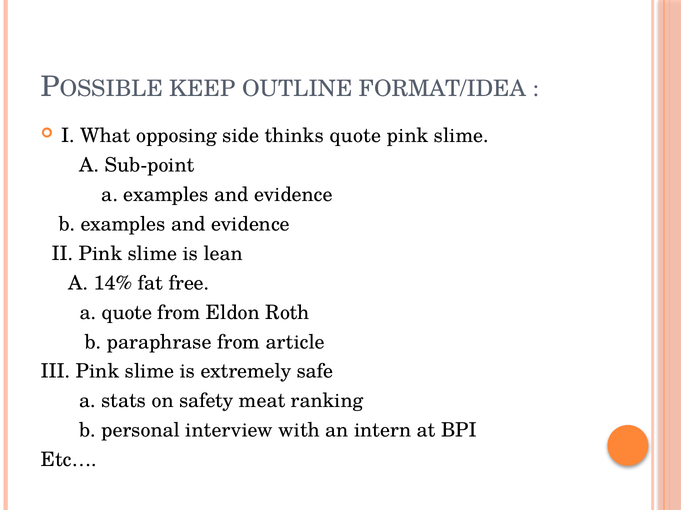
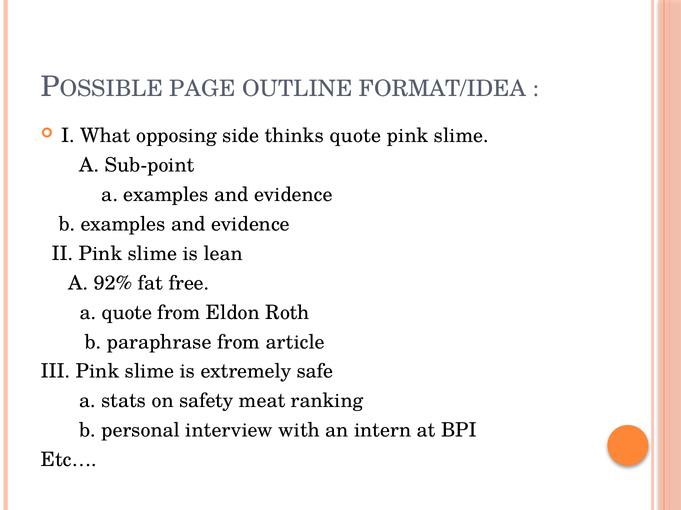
KEEP: KEEP -> PAGE
14%: 14% -> 92%
